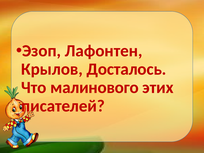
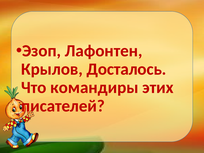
малинового: малинового -> командиры
